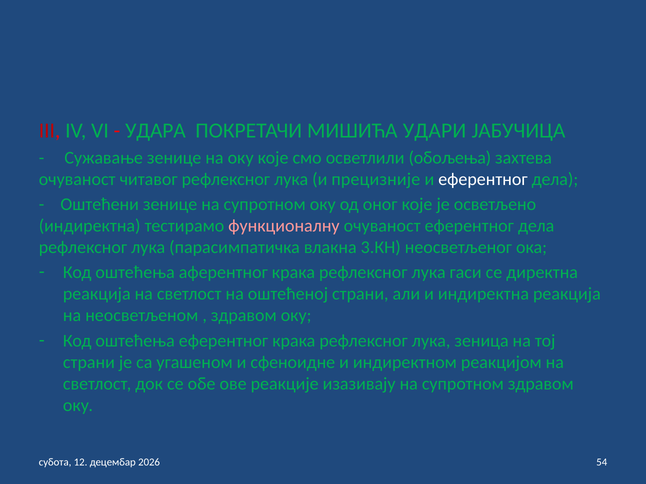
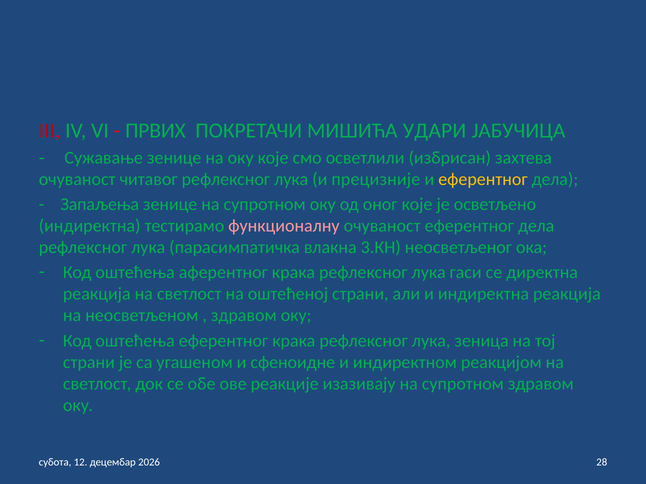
УДАРА: УДАРА -> ПРВИХ
обољења: обољења -> избрисан
еферентног at (483, 179) colour: white -> yellow
Оштећени: Оштећени -> Запаљења
54: 54 -> 28
